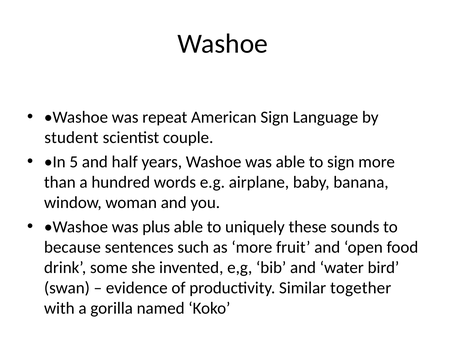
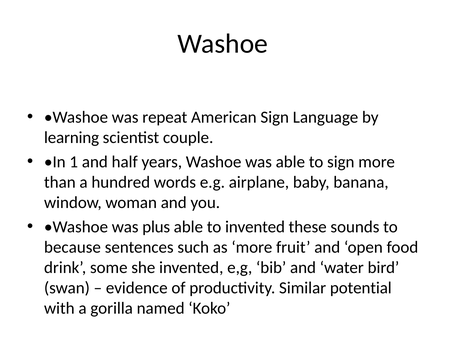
student: student -> learning
5: 5 -> 1
to uniquely: uniquely -> invented
together: together -> potential
